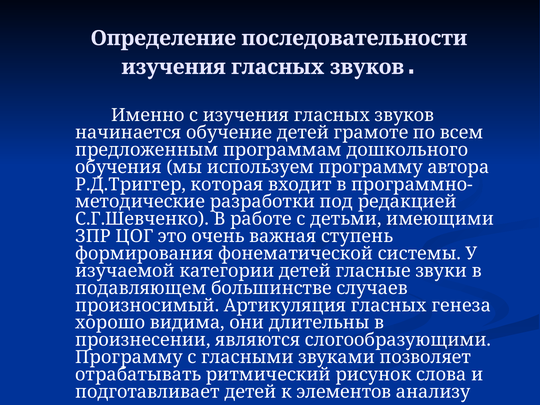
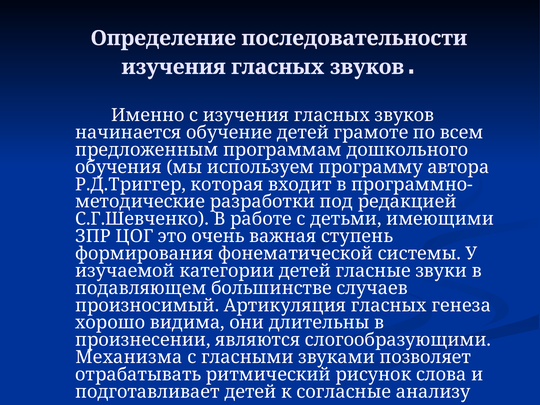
Программу at (129, 357): Программу -> Механизма
элементов: элементов -> согласные
